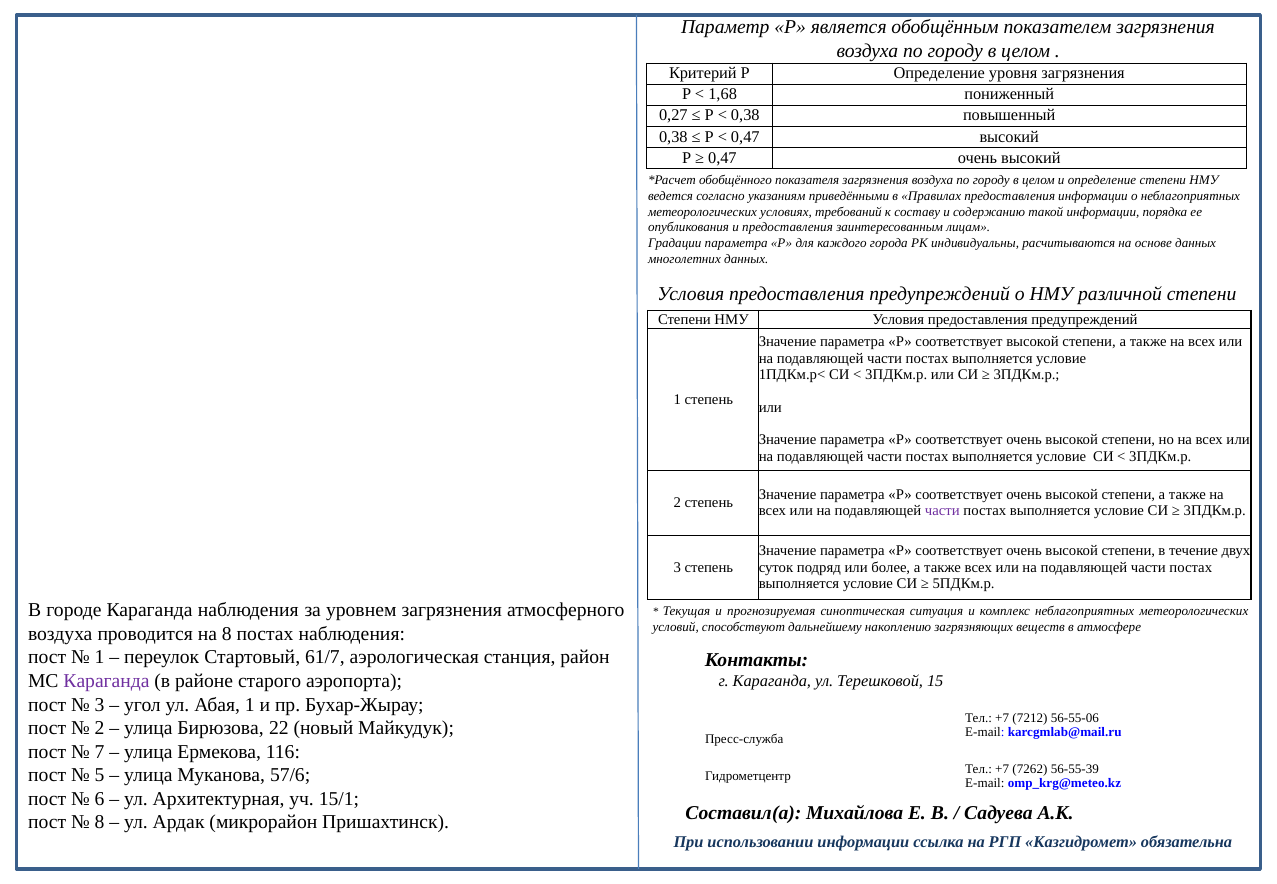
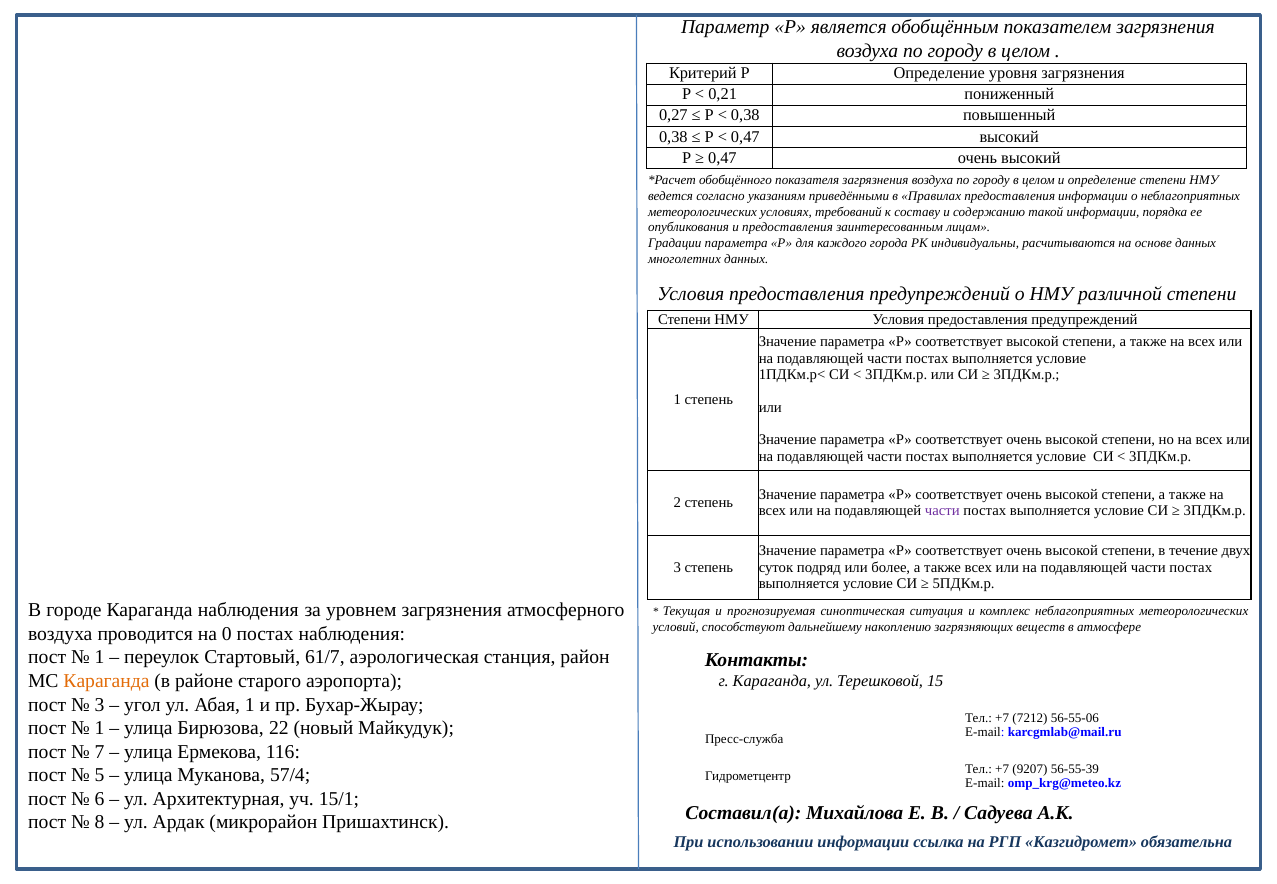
1,68: 1,68 -> 0,21
на 8: 8 -> 0
Караганда at (106, 681) colour: purple -> orange
2 at (100, 728): 2 -> 1
7262: 7262 -> 9207
57/6: 57/6 -> 57/4
